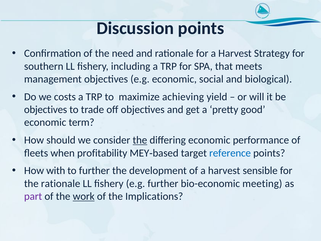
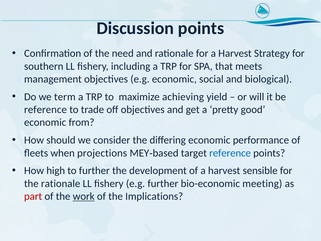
costs: costs -> term
objectives at (46, 109): objectives -> reference
term: term -> from
the at (140, 140) underline: present -> none
profitability: profitability -> projections
with: with -> high
part colour: purple -> red
